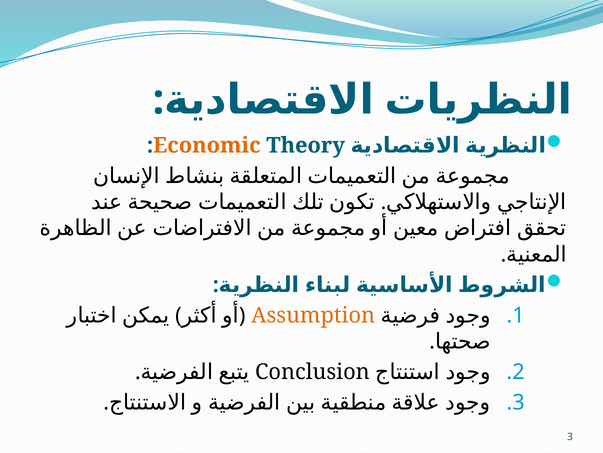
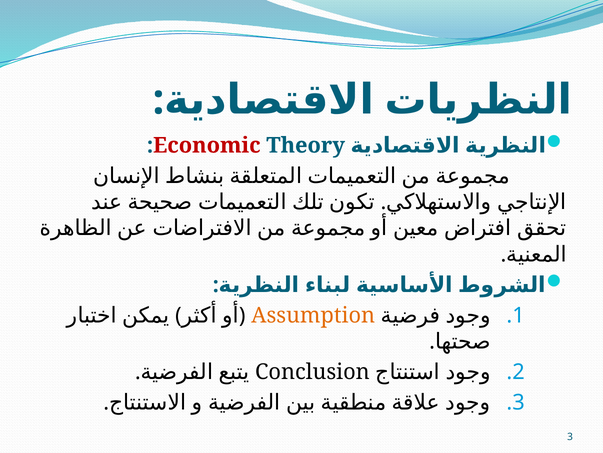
Economic colour: orange -> red
